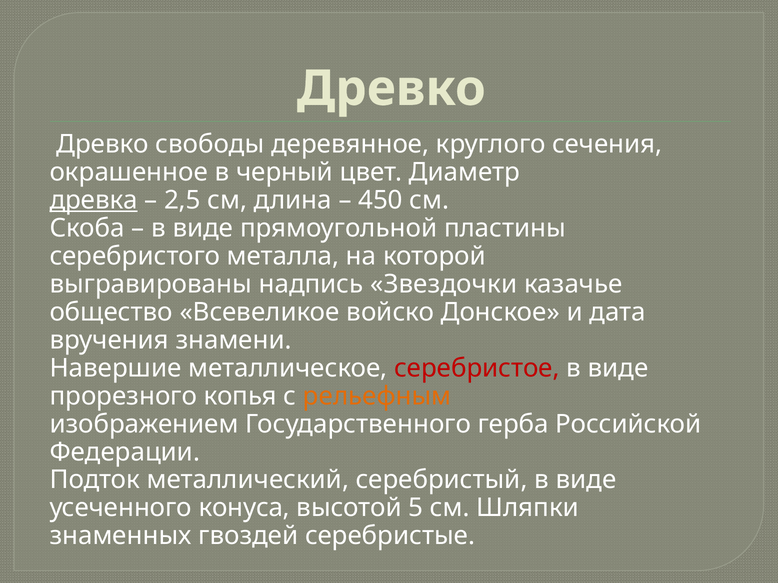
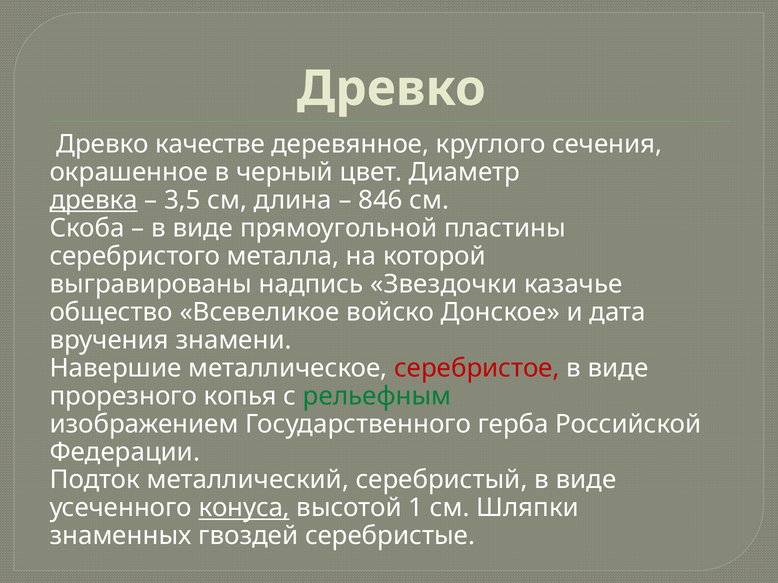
свободы: свободы -> качестве
2,5: 2,5 -> 3,5
450: 450 -> 846
рельефным colour: orange -> green
конуса underline: none -> present
5: 5 -> 1
